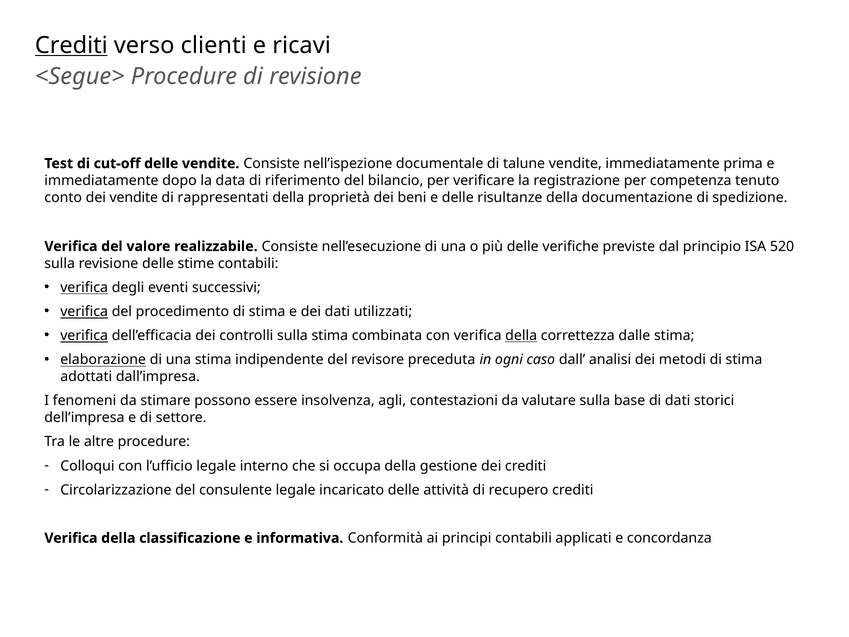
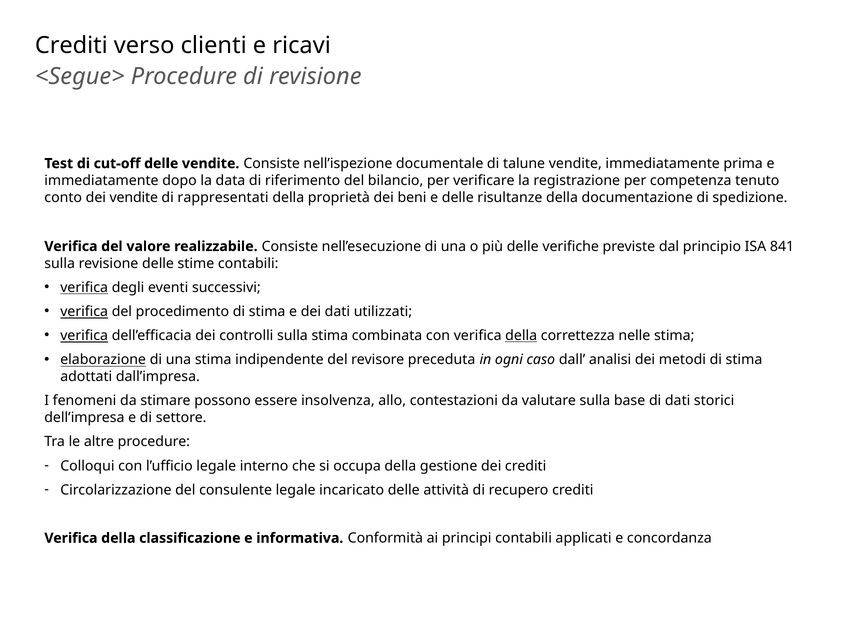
Crediti at (71, 45) underline: present -> none
520: 520 -> 841
dalle: dalle -> nelle
agli: agli -> allo
